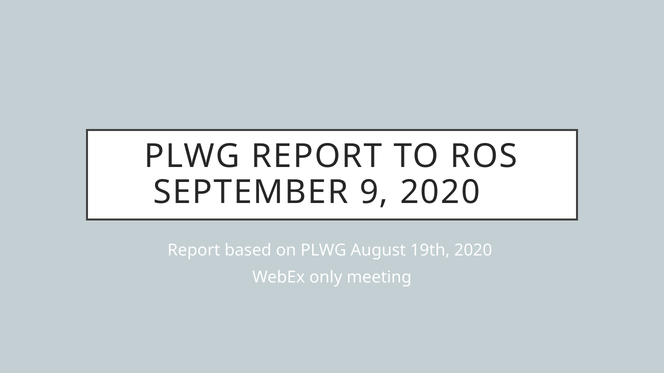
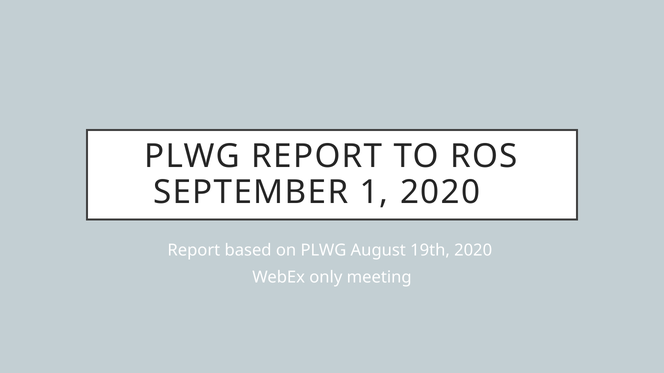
9: 9 -> 1
